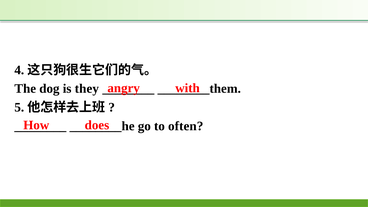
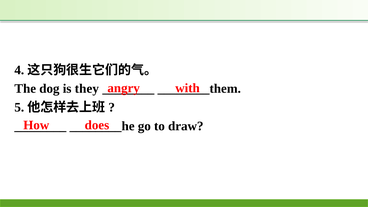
often: often -> draw
